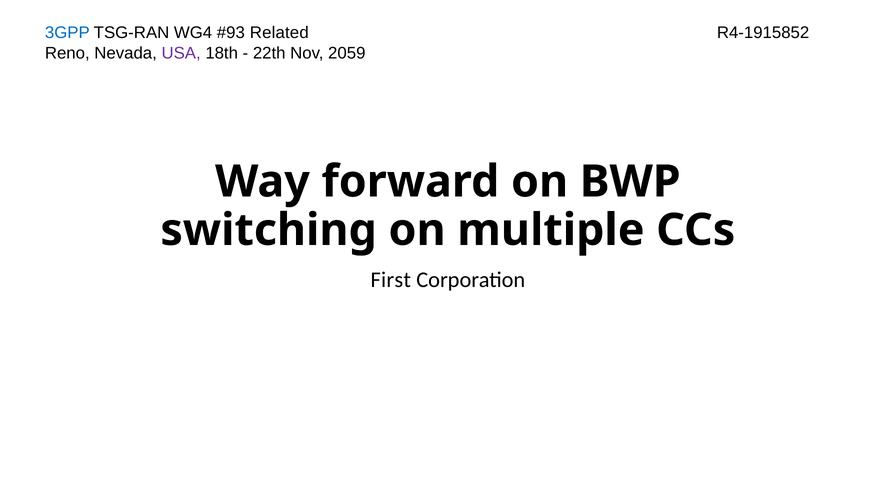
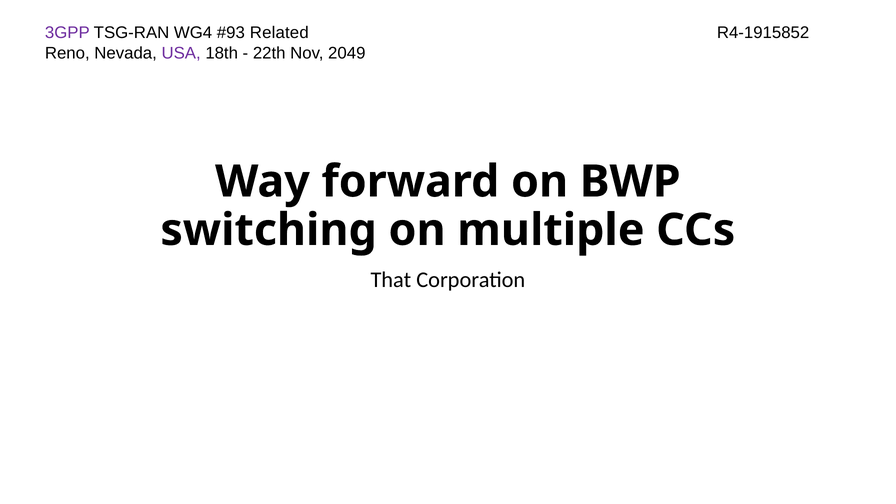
3GPP colour: blue -> purple
2059: 2059 -> 2049
First: First -> That
